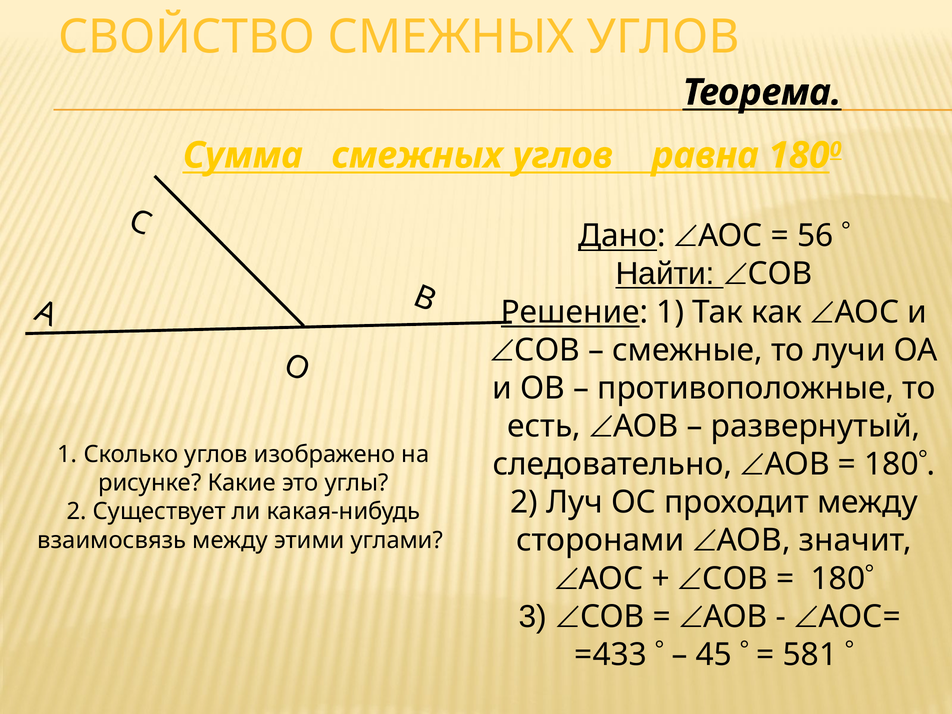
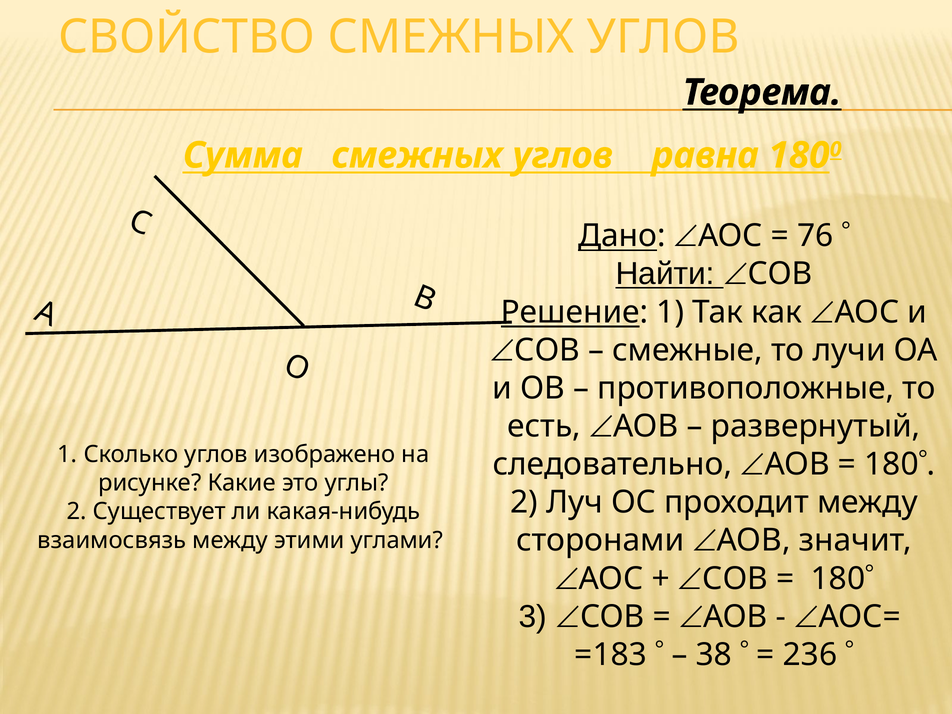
56: 56 -> 76
=433: =433 -> =183
45: 45 -> 38
581: 581 -> 236
